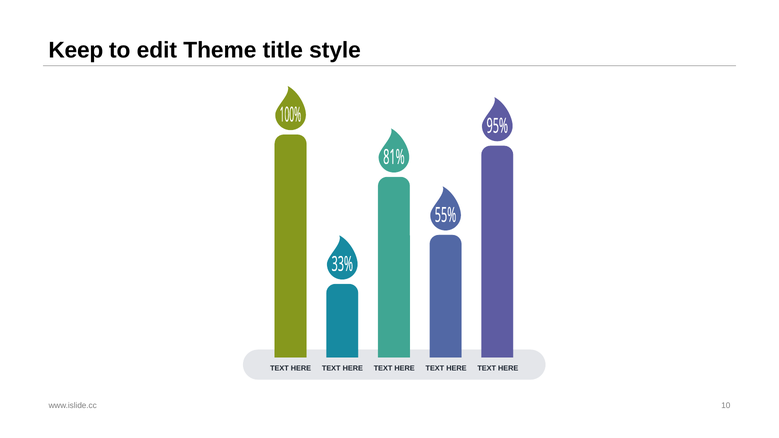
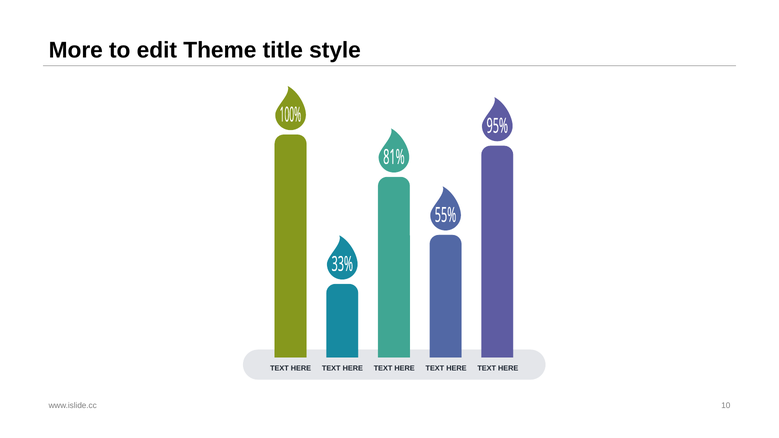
Keep: Keep -> More
